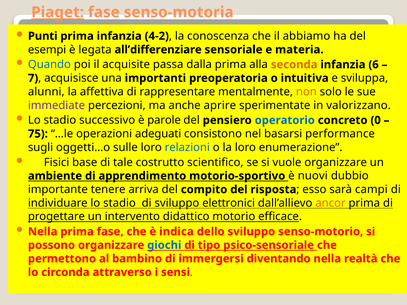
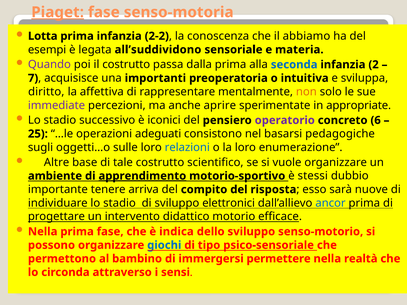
Punti: Punti -> Lotta
4-2: 4-2 -> 2-2
all’differenziare: all’differenziare -> all’suddividono
Quando colour: blue -> purple
il acquisite: acquisite -> costrutto
seconda colour: orange -> blue
6: 6 -> 2
alunni: alunni -> diritto
valorizzano: valorizzano -> appropriate
parole: parole -> iconici
operatorio colour: blue -> purple
0: 0 -> 6
75: 75 -> 25
performance: performance -> pedagogiche
Fisici: Fisici -> Altre
apprendimento underline: none -> present
nuovi: nuovi -> stessi
campi: campi -> nuove
ancor colour: orange -> blue
diventando: diventando -> permettere
